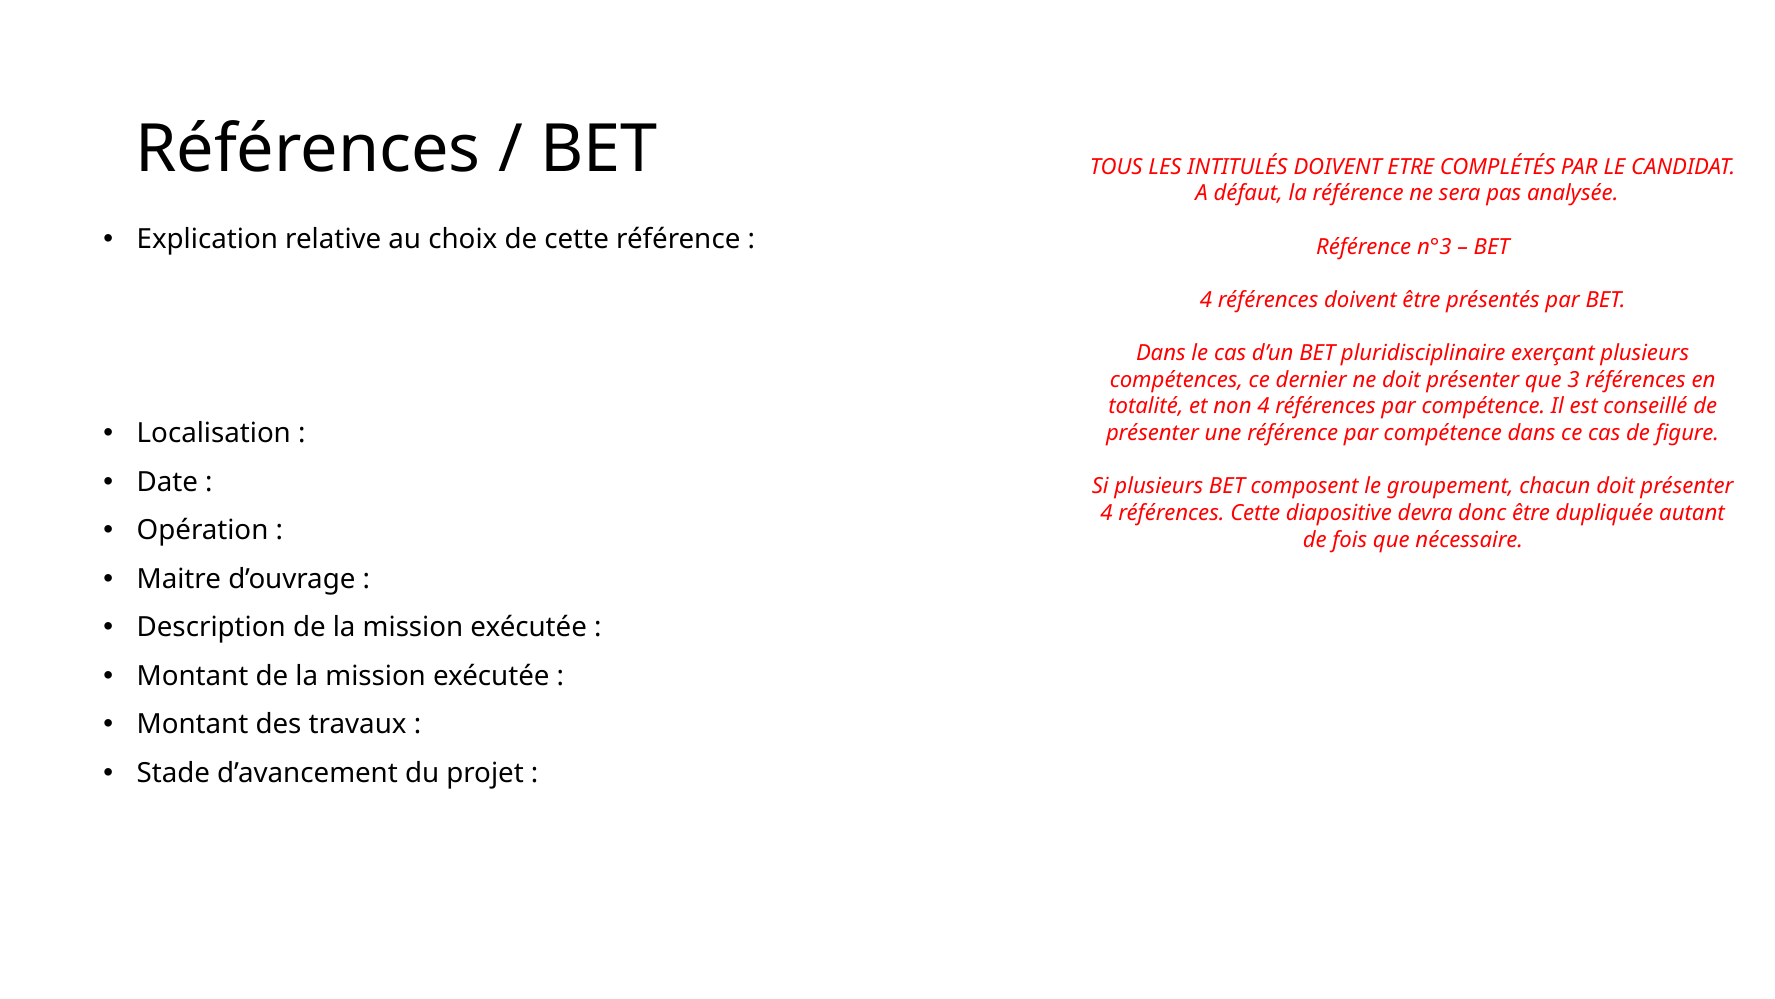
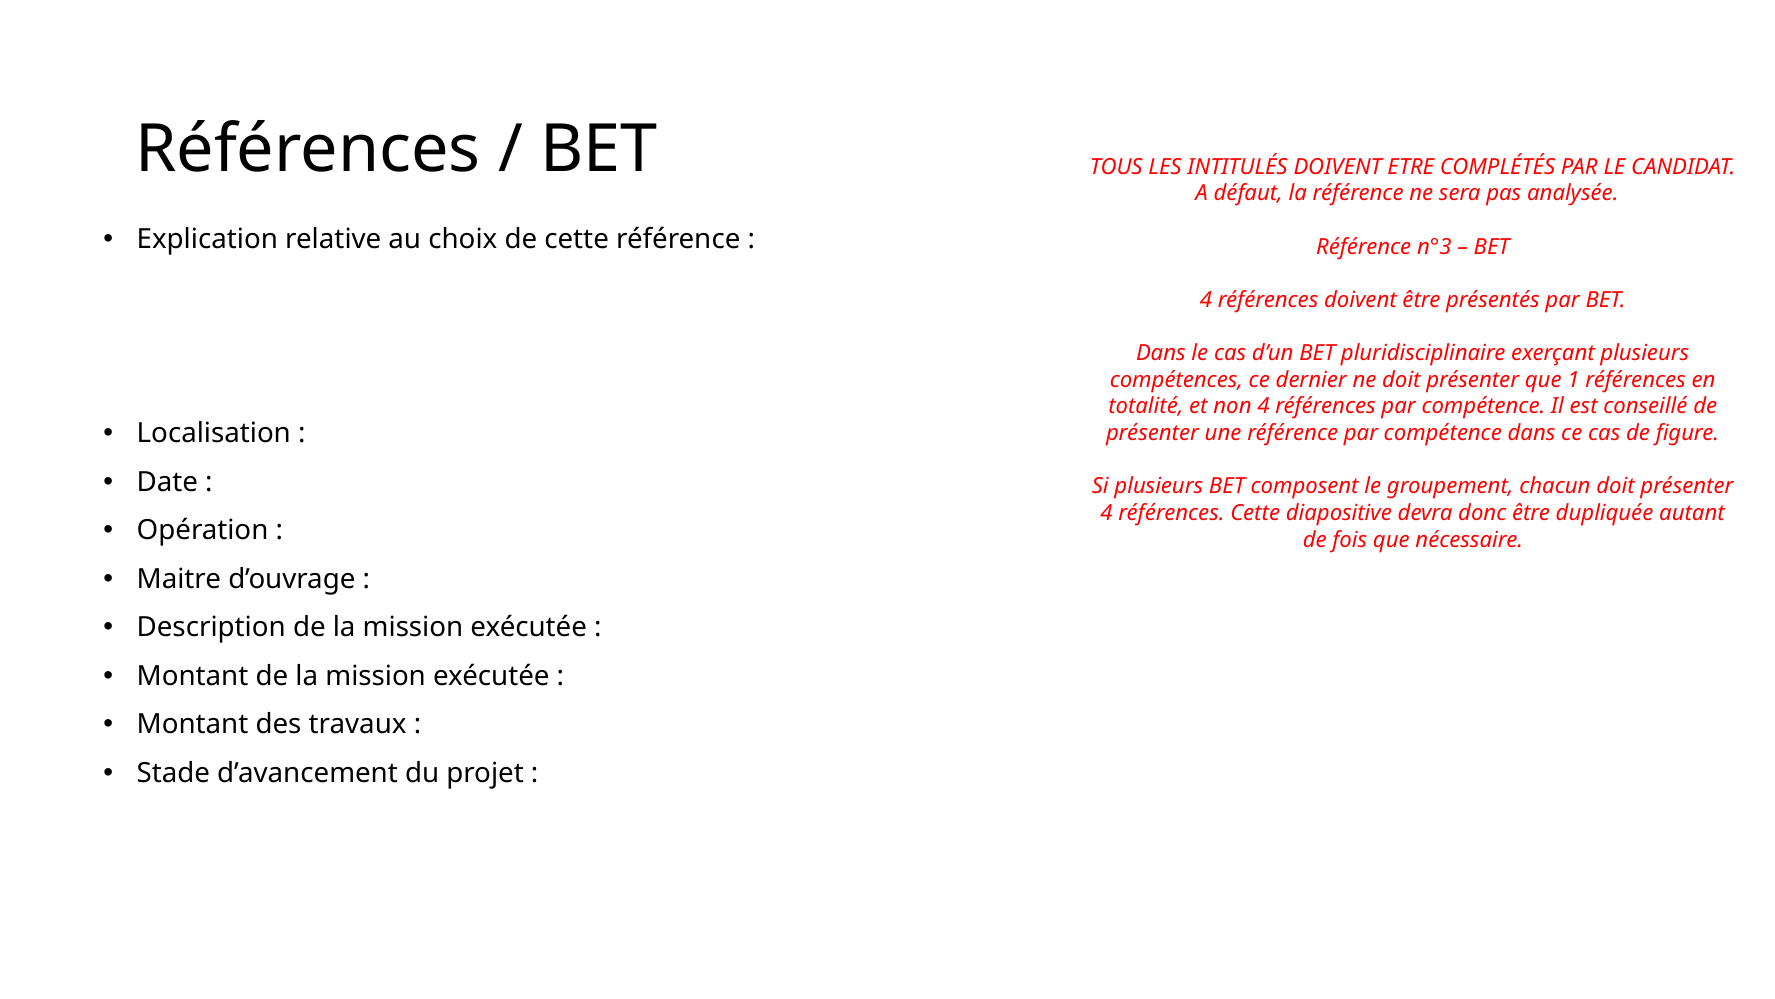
3: 3 -> 1
